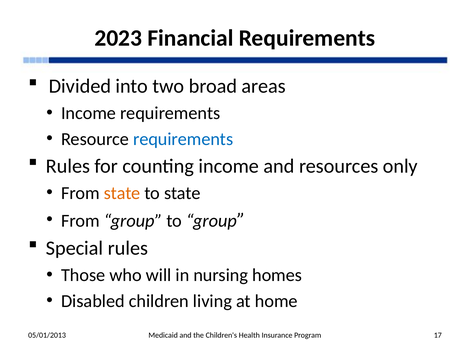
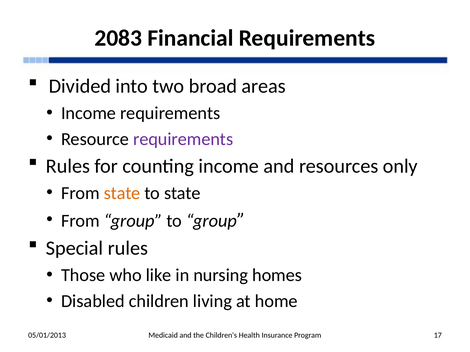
2023: 2023 -> 2083
requirements at (183, 139) colour: blue -> purple
will: will -> like
